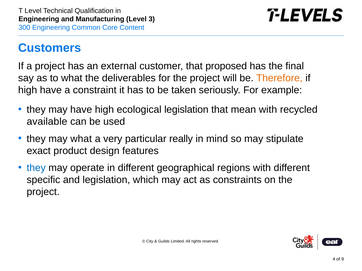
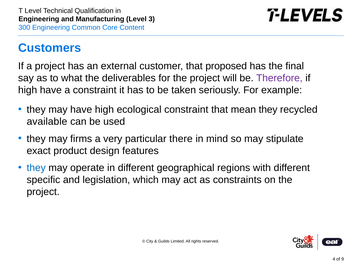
Therefore colour: orange -> purple
ecological legislation: legislation -> constraint
mean with: with -> they
may what: what -> firms
really: really -> there
